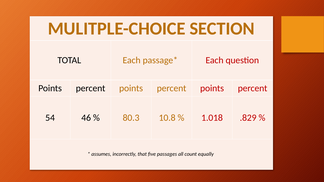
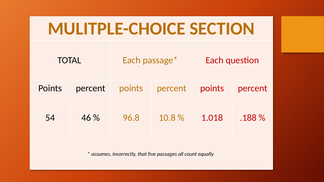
80.3: 80.3 -> 96.8
.829: .829 -> .188
